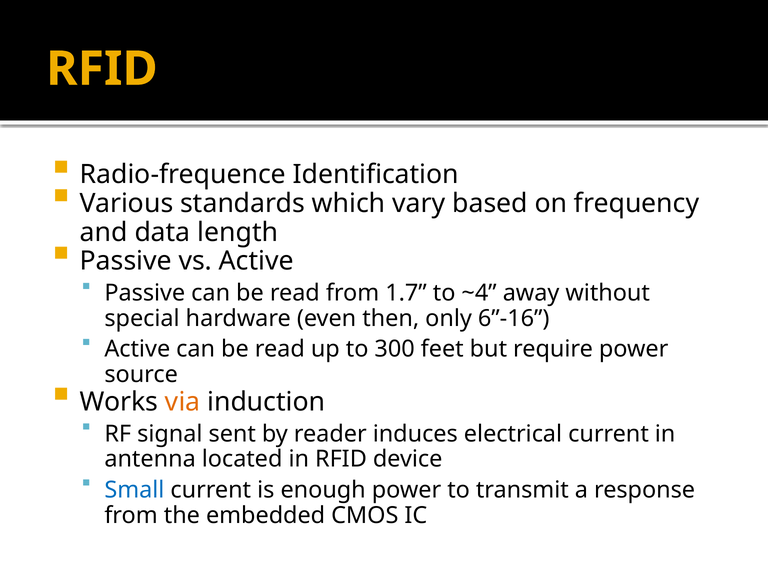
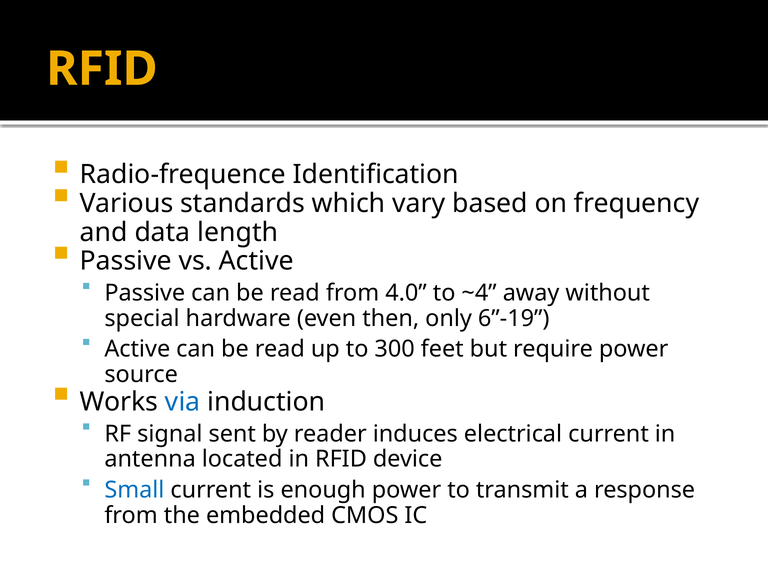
1.7: 1.7 -> 4.0
6”-16: 6”-16 -> 6”-19
via colour: orange -> blue
